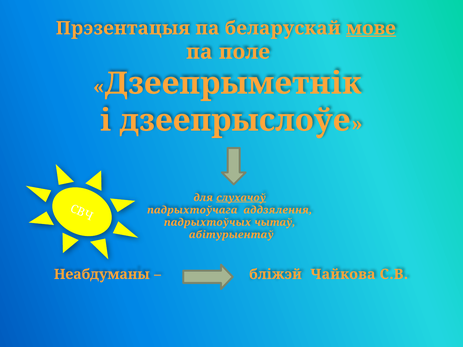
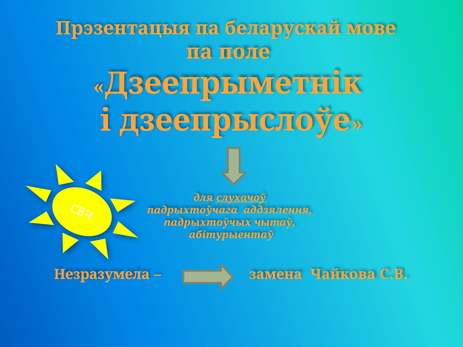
мове underline: present -> none
Неабдуманы: Неабдуманы -> Незразумела
бліжэй: бліжэй -> замена
